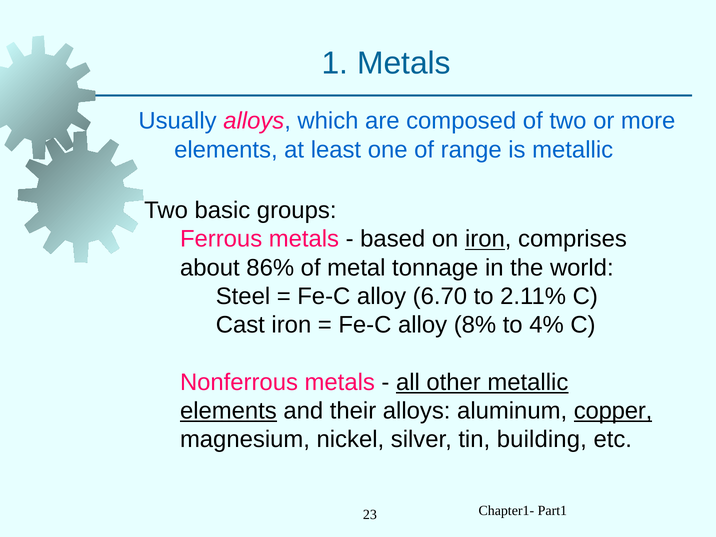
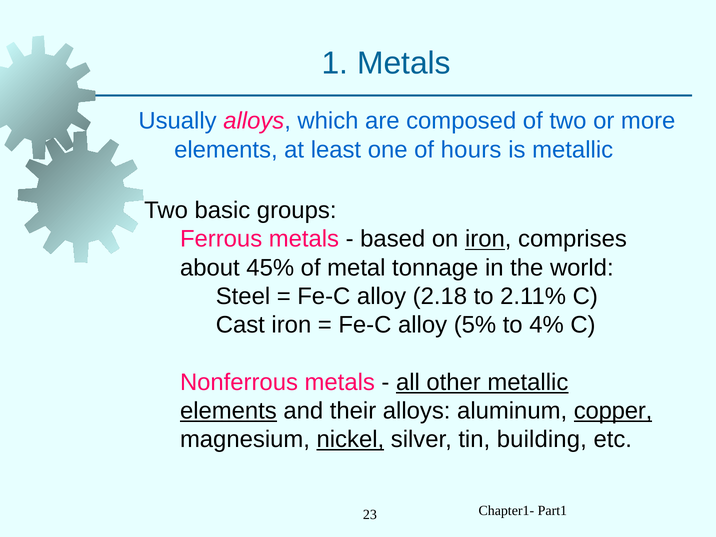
range: range -> hours
86%: 86% -> 45%
6.70: 6.70 -> 2.18
8%: 8% -> 5%
nickel underline: none -> present
